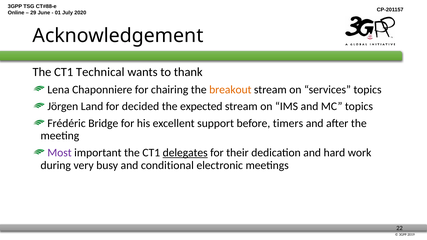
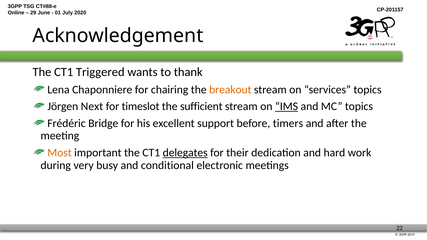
Technical: Technical -> Triggered
Land: Land -> Next
decided: decided -> timeslot
expected: expected -> sufficient
IMS underline: none -> present
Most colour: purple -> orange
